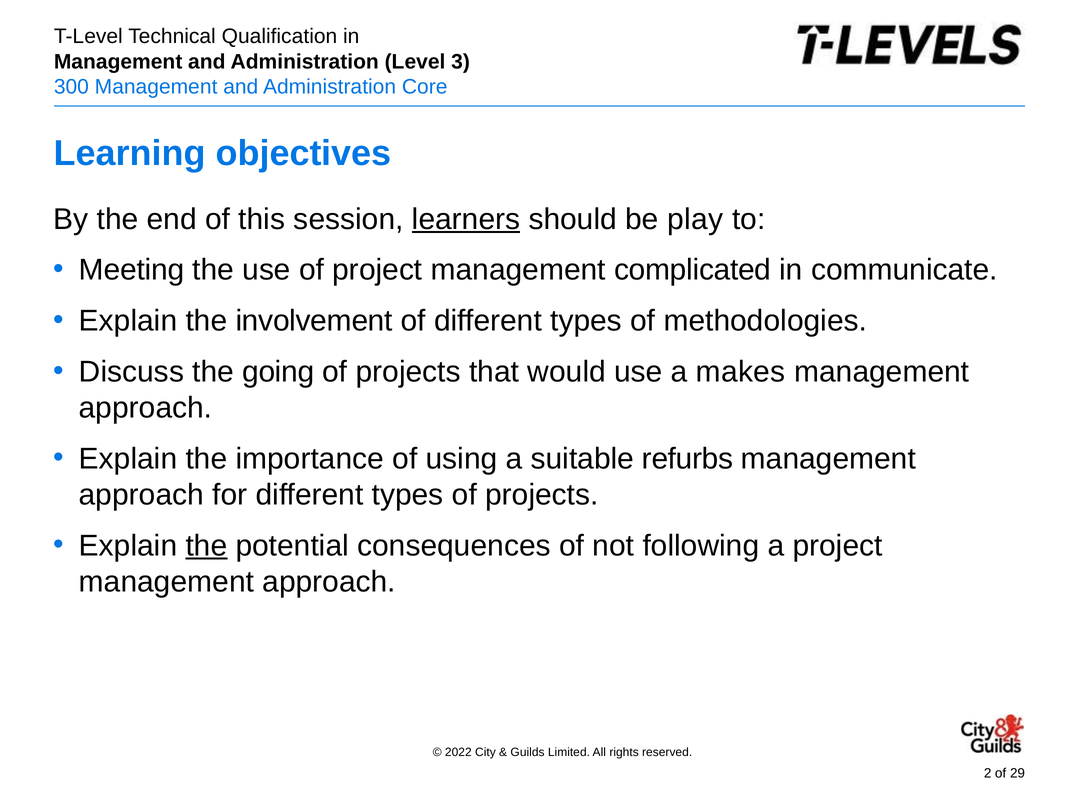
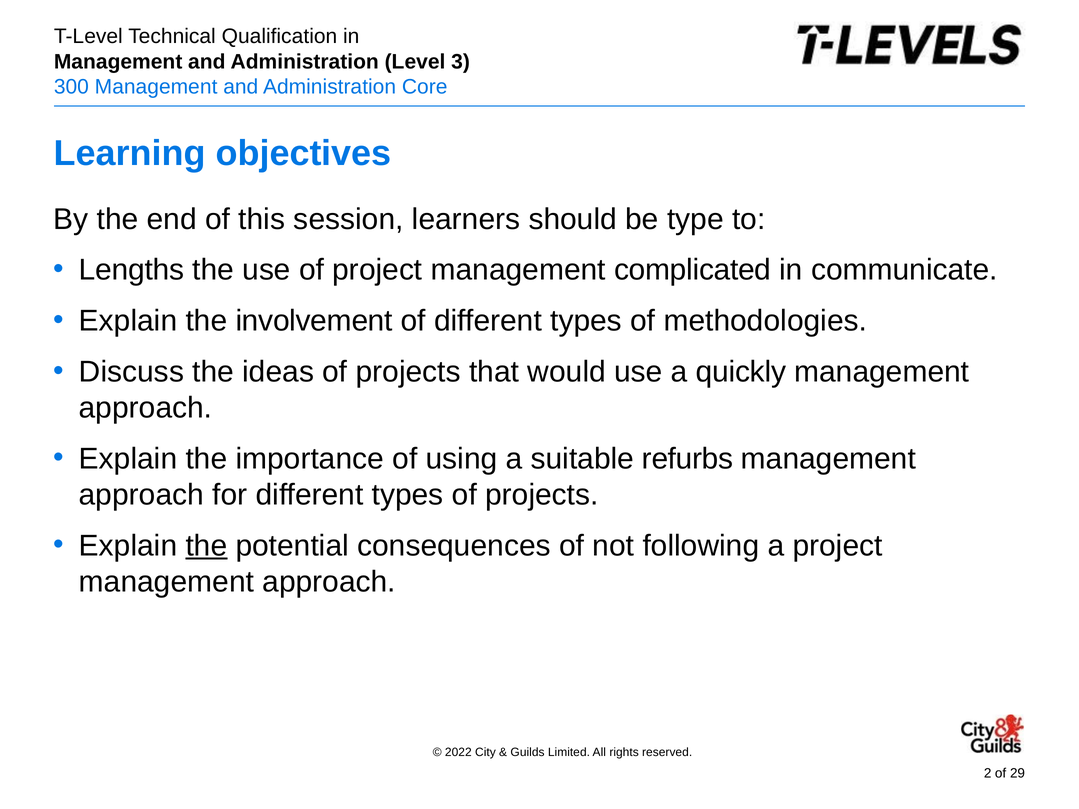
learners underline: present -> none
play: play -> type
Meeting: Meeting -> Lengths
going: going -> ideas
makes: makes -> quickly
